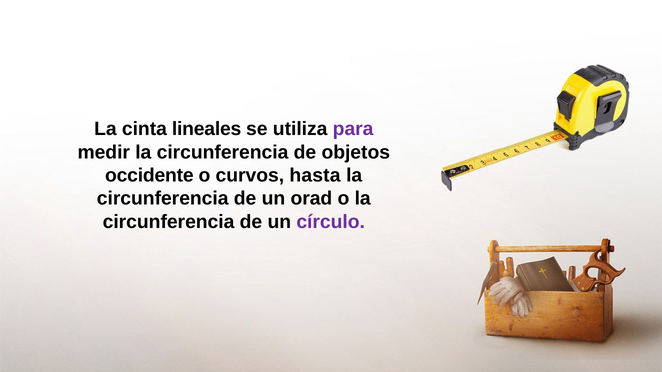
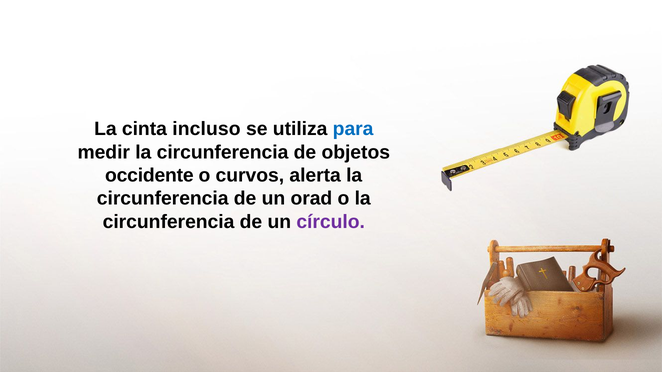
lineales: lineales -> incluso
para colour: purple -> blue
hasta: hasta -> alerta
